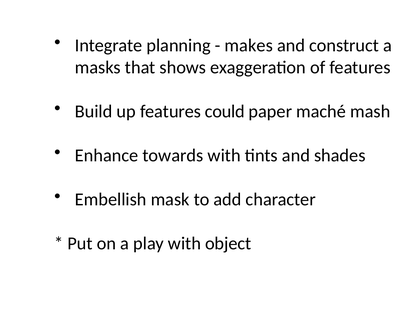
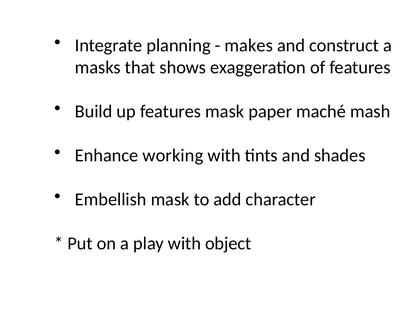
features could: could -> mask
towards: towards -> working
